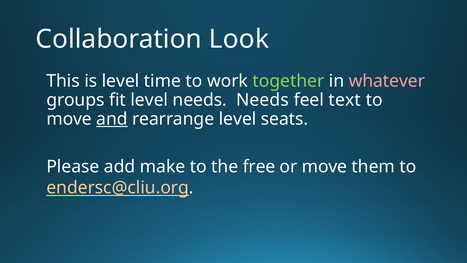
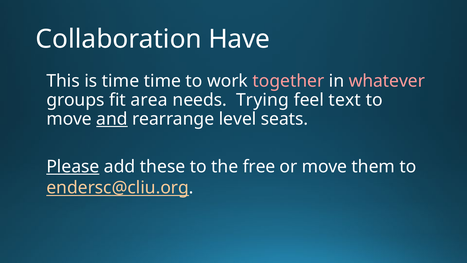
Look: Look -> Have
is level: level -> time
together colour: light green -> pink
fit level: level -> area
needs Needs: Needs -> Trying
Please underline: none -> present
make: make -> these
